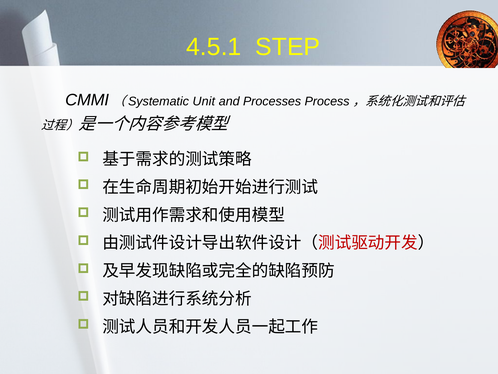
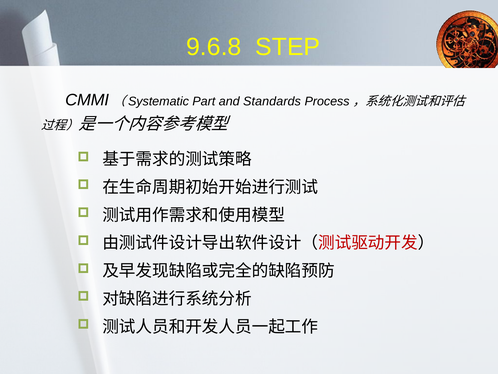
4.5.1: 4.5.1 -> 9.6.8
Unit: Unit -> Part
Processes: Processes -> Standards
